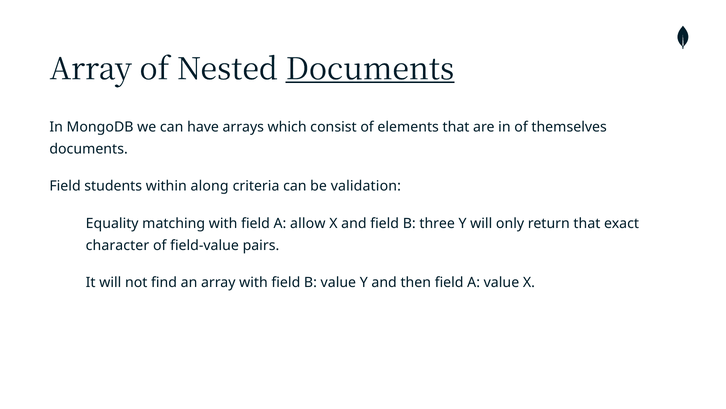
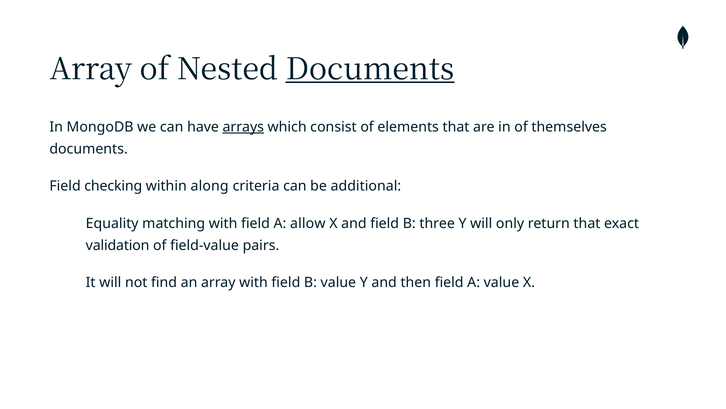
arrays underline: none -> present
students: students -> checking
validation: validation -> additional
character: character -> validation
